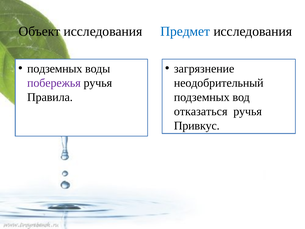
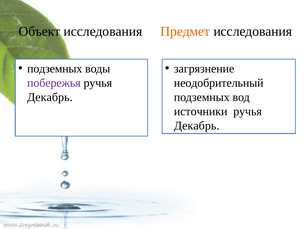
Предмет colour: blue -> orange
Правила at (50, 97): Правила -> Декабрь
отказаться: отказаться -> источники
Привкус at (197, 126): Привкус -> Декабрь
